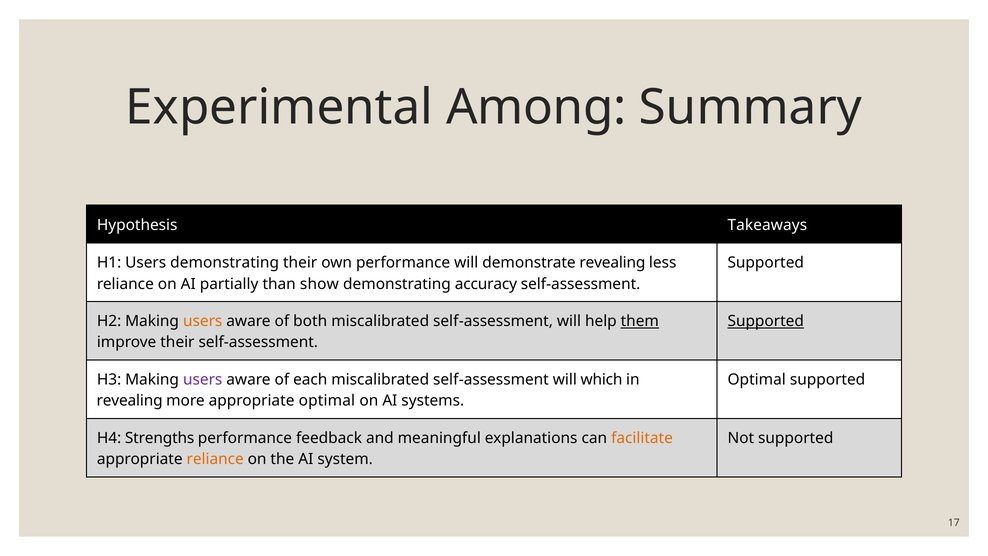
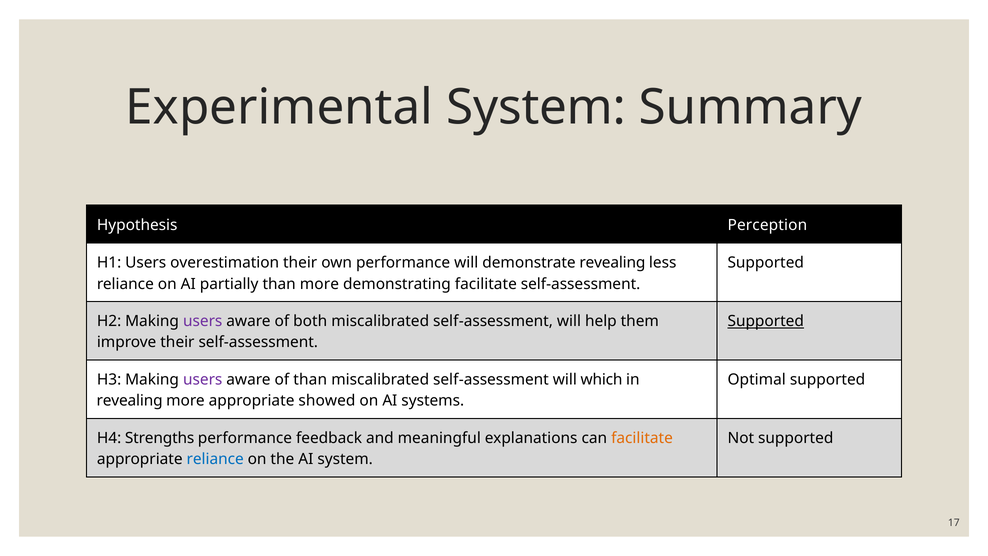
Experimental Among: Among -> System
Takeaways: Takeaways -> Perception
Users demonstrating: demonstrating -> overestimation
than show: show -> more
demonstrating accuracy: accuracy -> facilitate
users at (203, 321) colour: orange -> purple
them underline: present -> none
of each: each -> than
appropriate optimal: optimal -> showed
reliance at (215, 459) colour: orange -> blue
